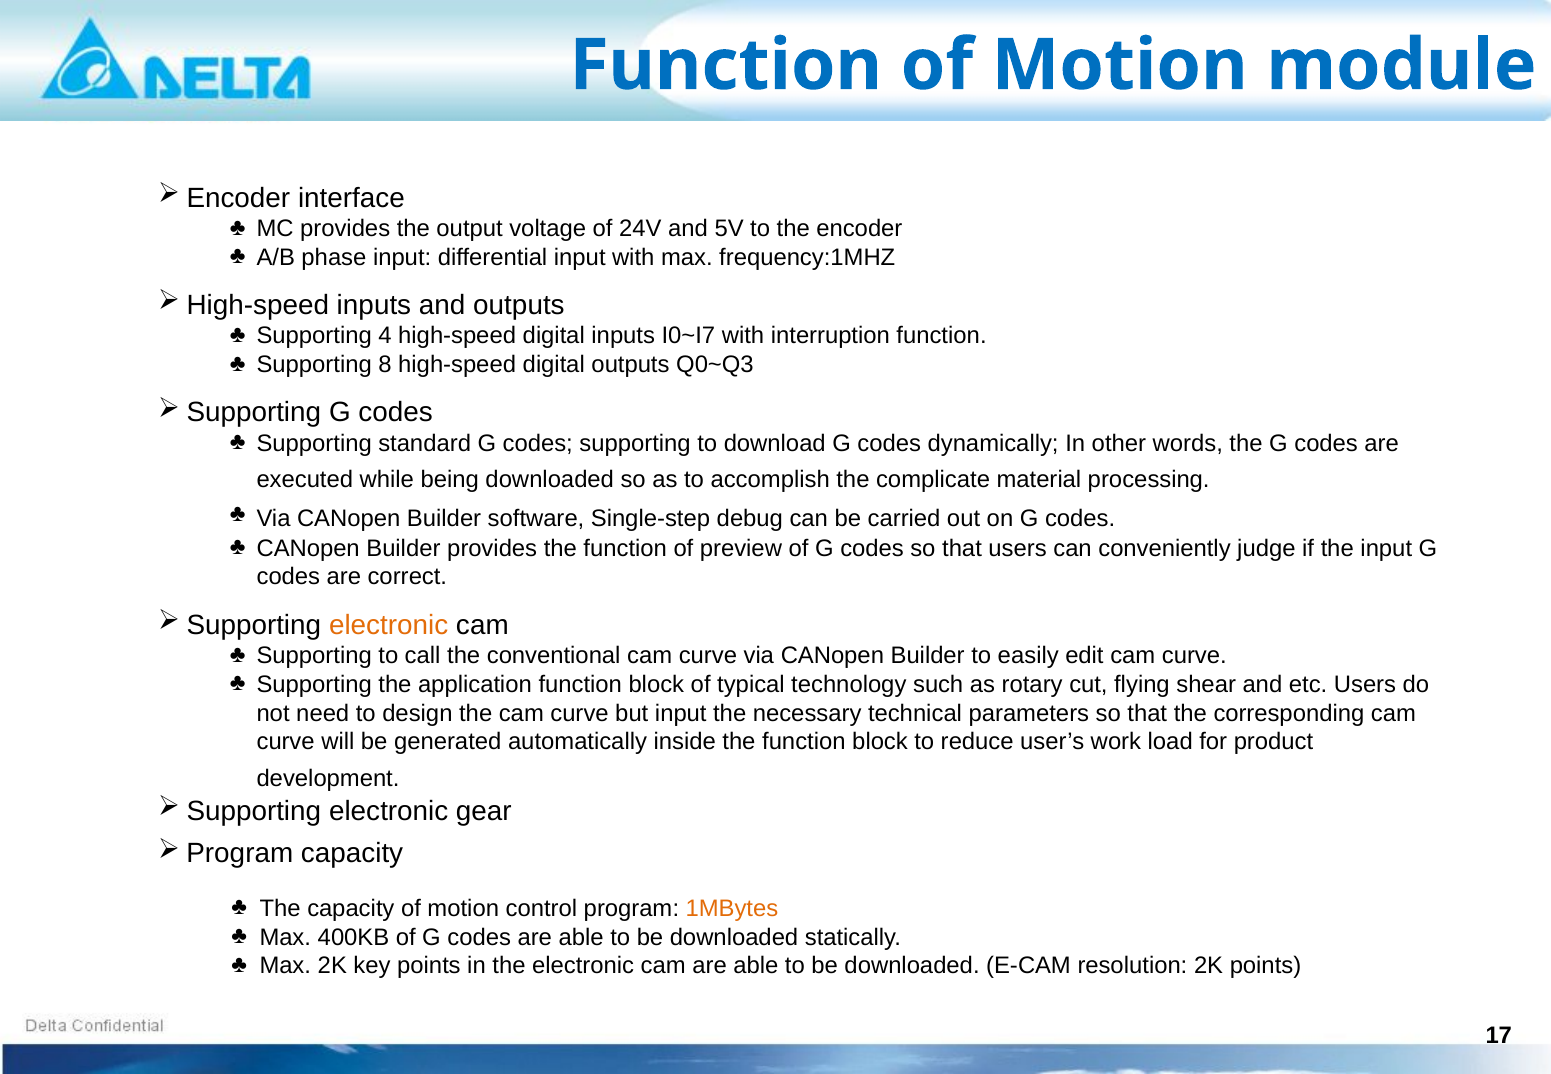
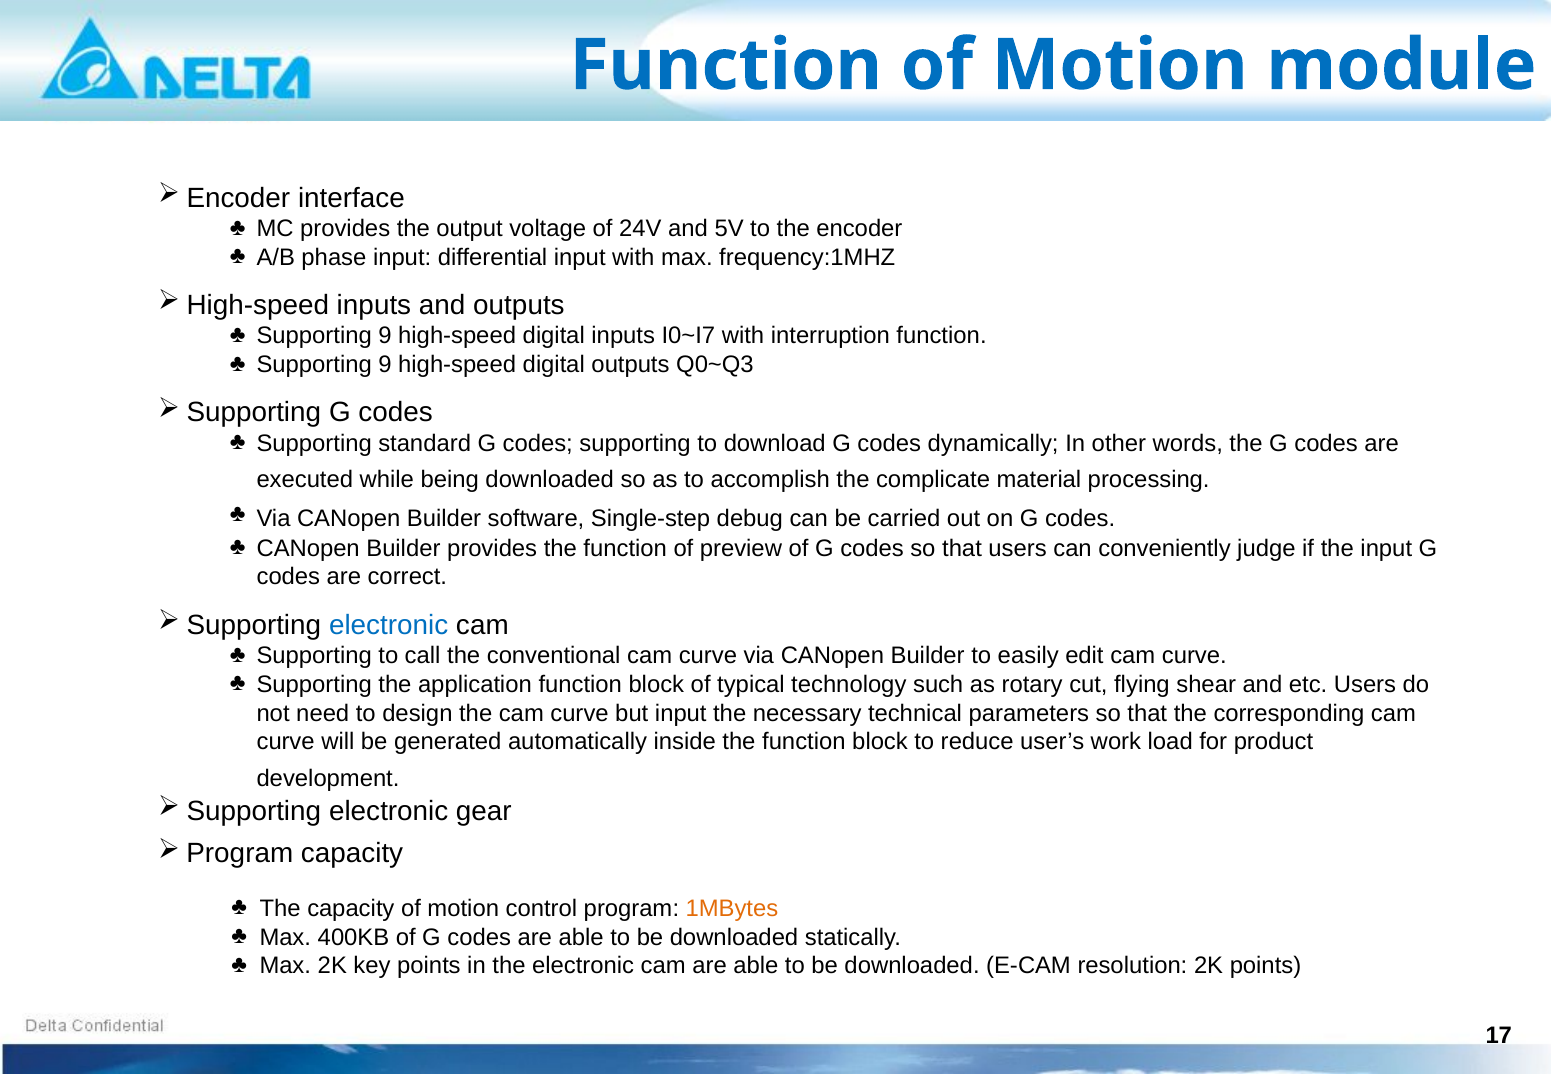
4 at (385, 336): 4 -> 9
8 at (385, 365): 8 -> 9
electronic at (389, 625) colour: orange -> blue
